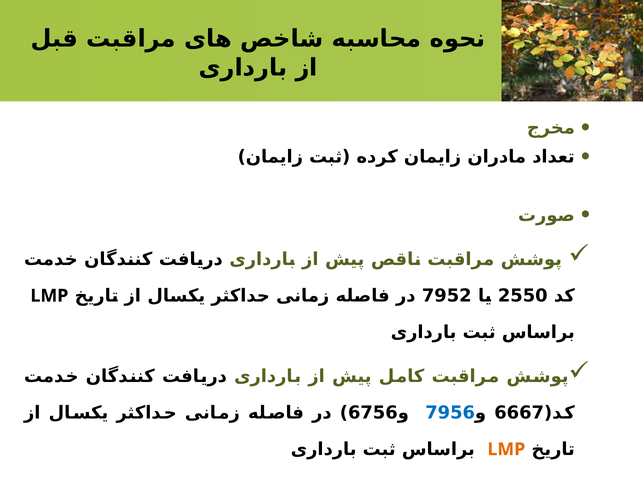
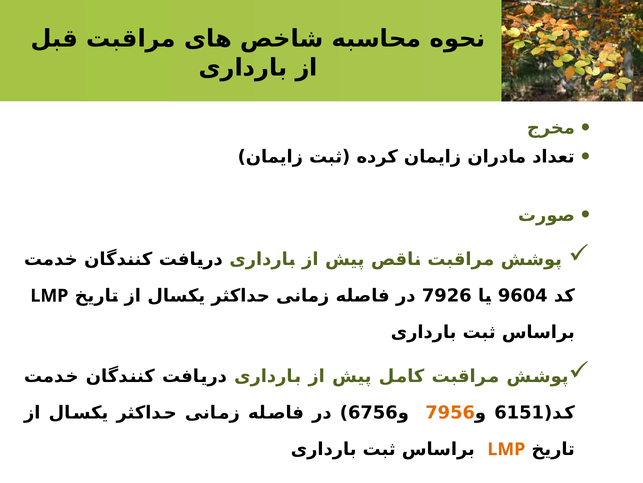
7952: 7952 -> 7926
2550: 2550 -> 9604
7956 colour: blue -> orange
6667: 6667 -> 6151
